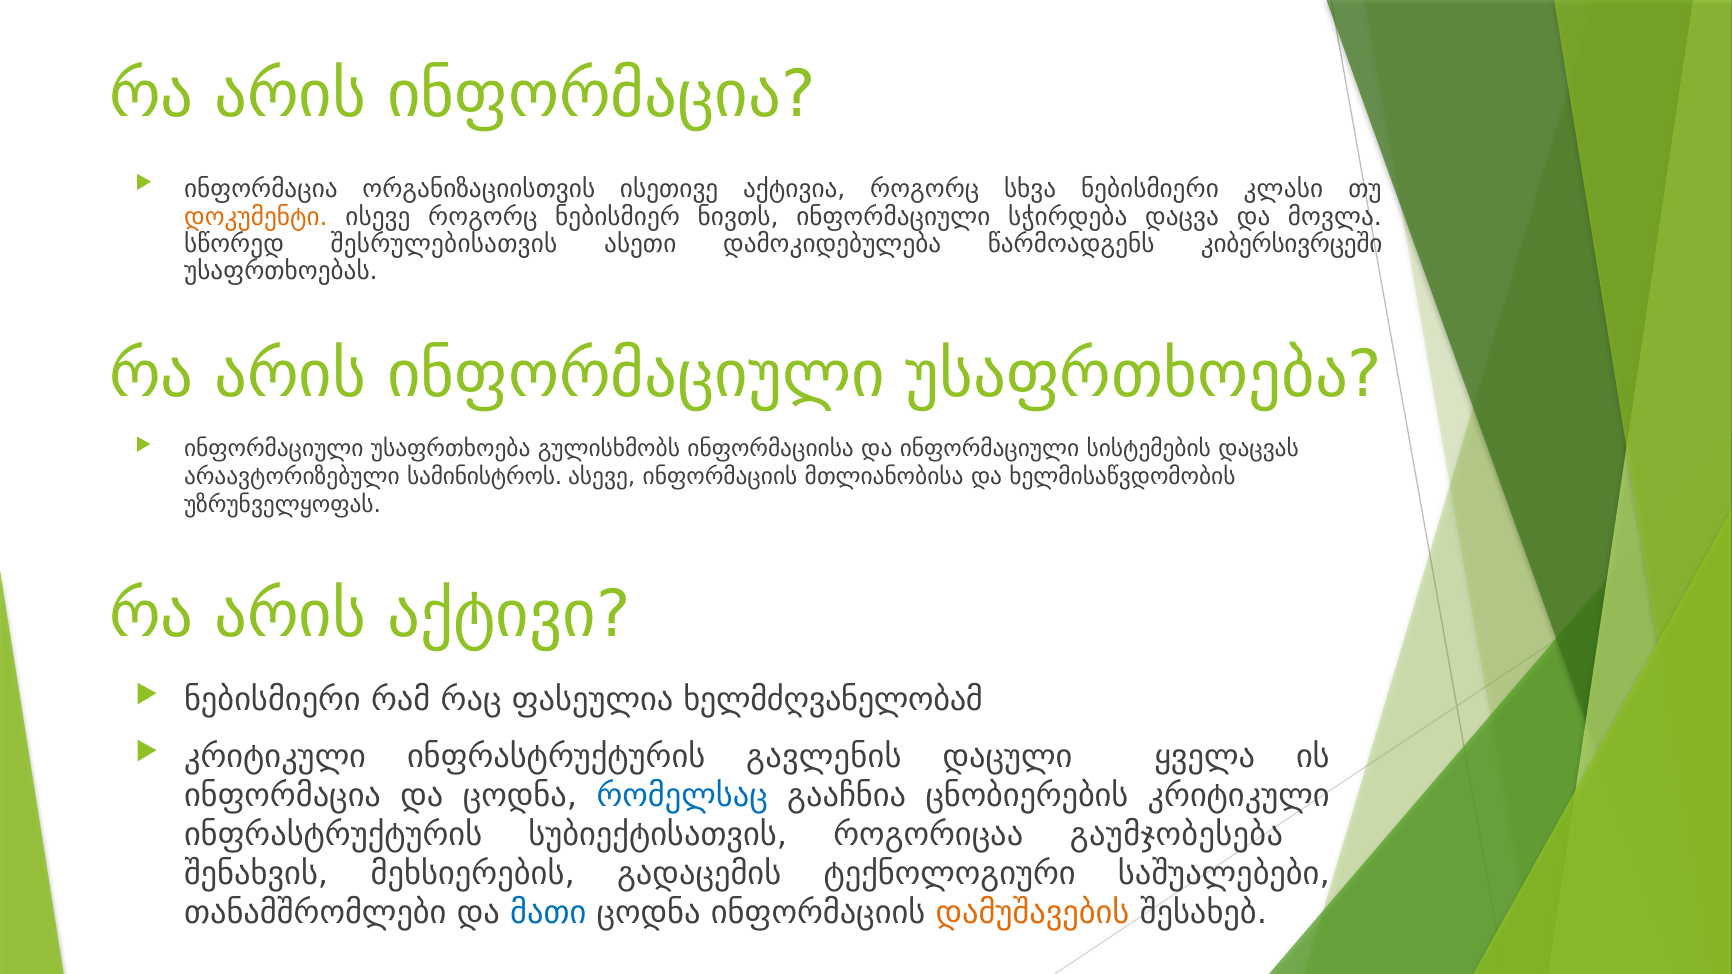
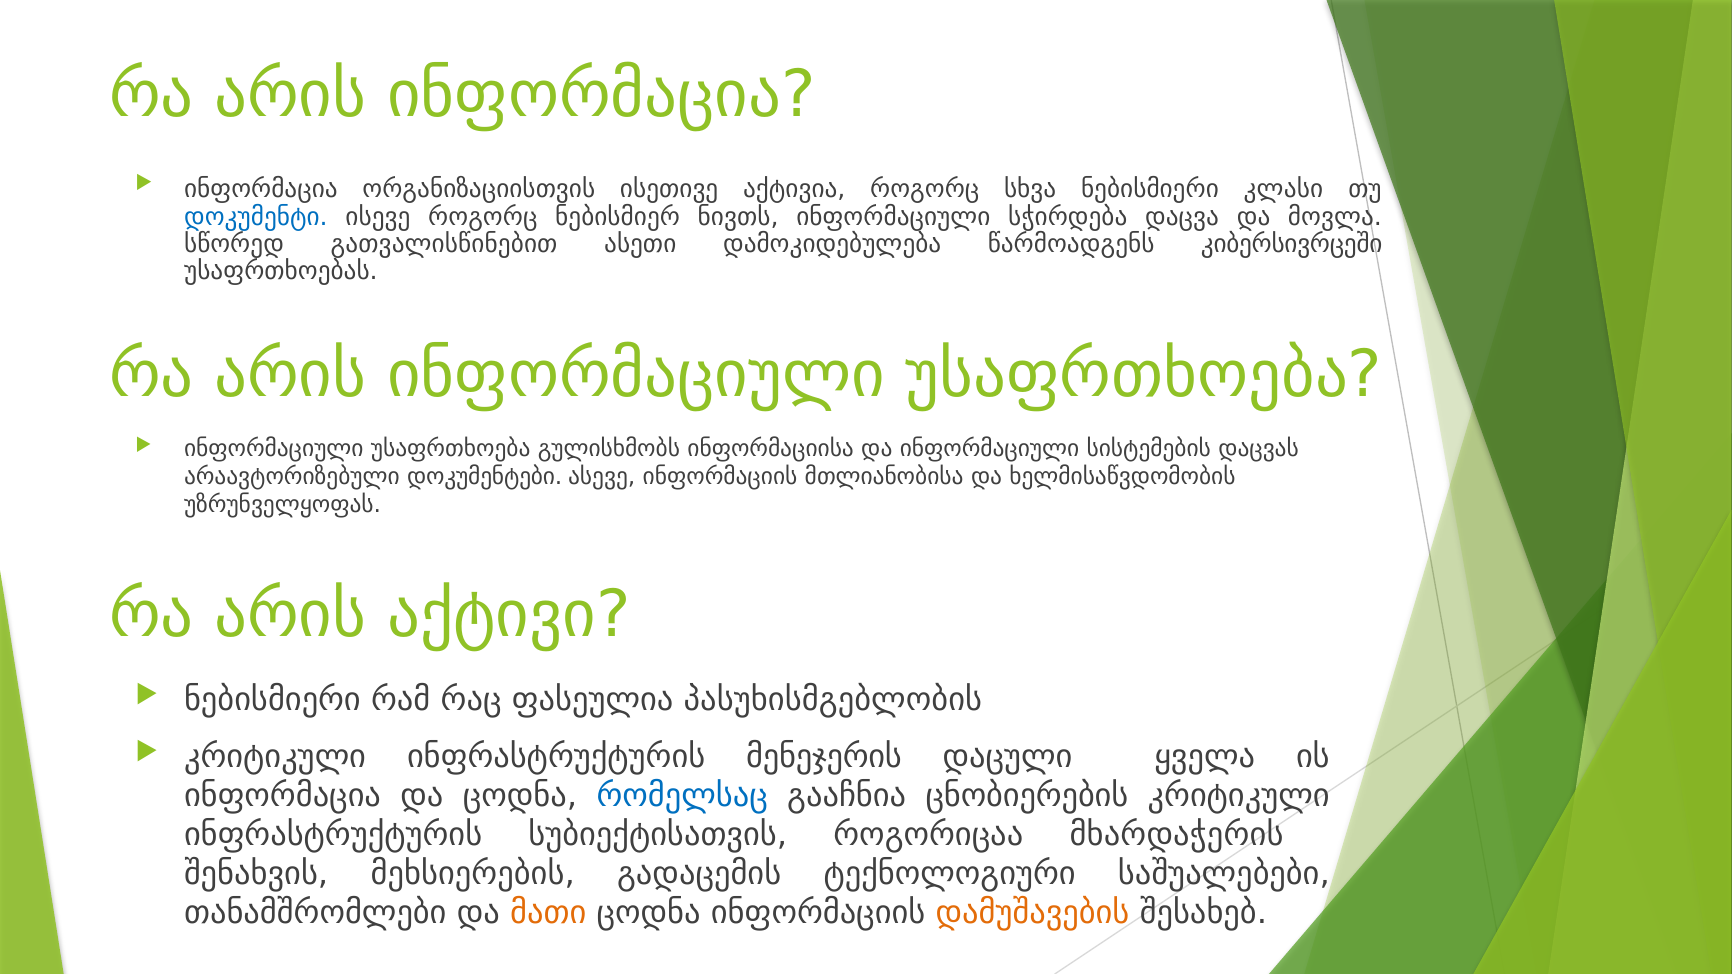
დოკუმენტი colour: orange -> blue
შესრულებისათვის: შესრულებისათვის -> გათვალისწინებით
სამინისტროს: სამინისტროს -> დოკუმენტები
ხელმძღვანელობამ: ხელმძღვანელობამ -> პასუხისმგებლობის
გავლენის: გავლენის -> მენეჯერის
გაუმჯობესება: გაუმჯობესება -> მხარდაჭერის
მათი colour: blue -> orange
